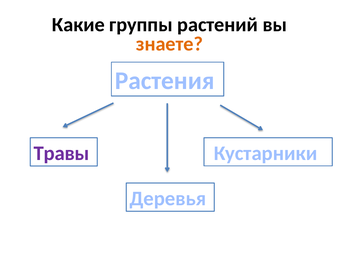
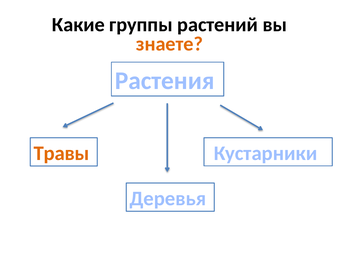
Травы colour: purple -> orange
